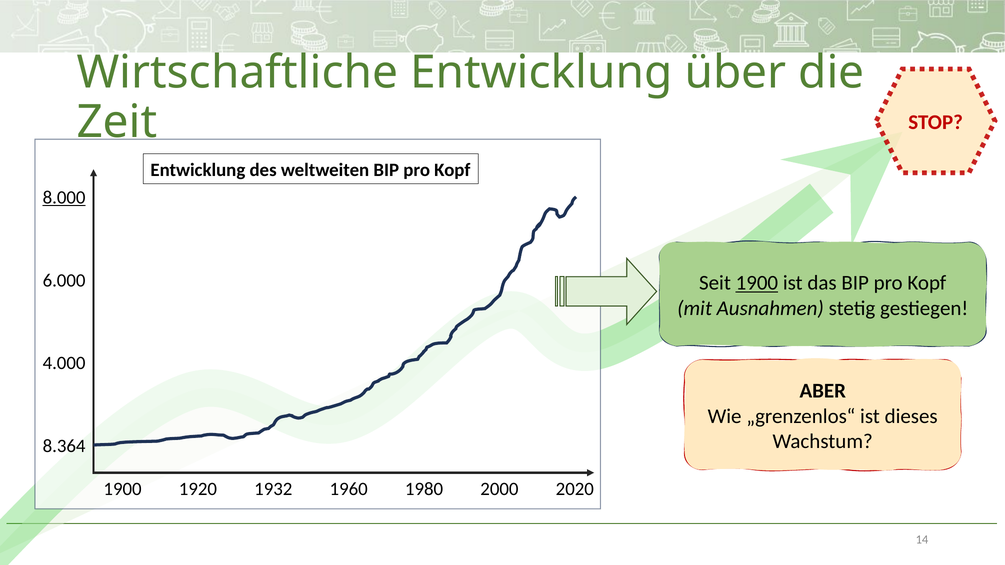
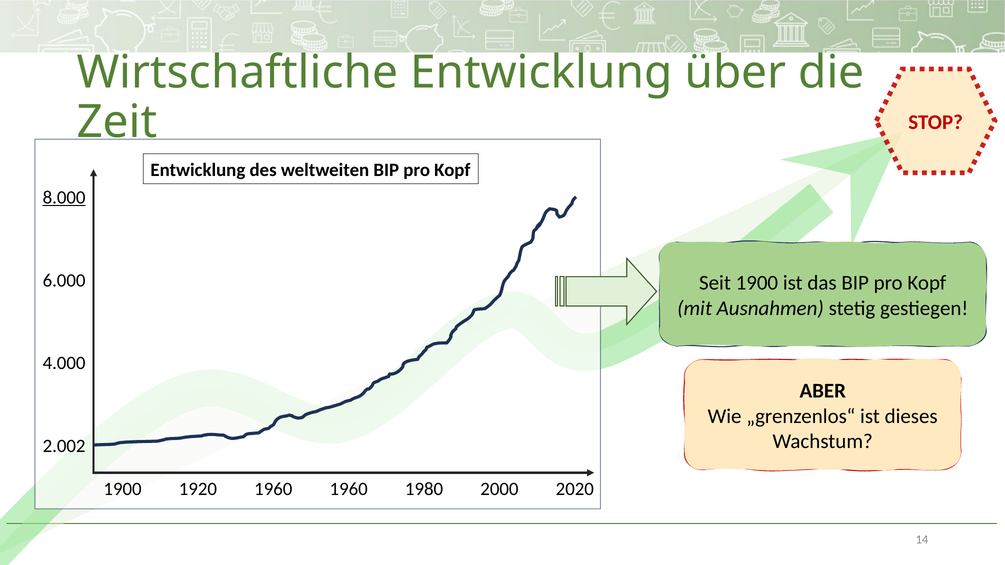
1900 at (757, 283) underline: present -> none
8.364: 8.364 -> 2.002
1920 1932: 1932 -> 1960
